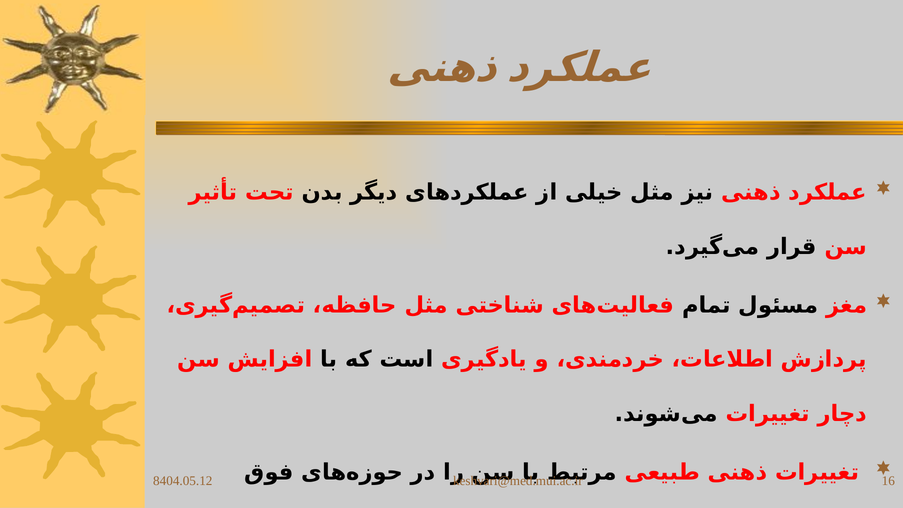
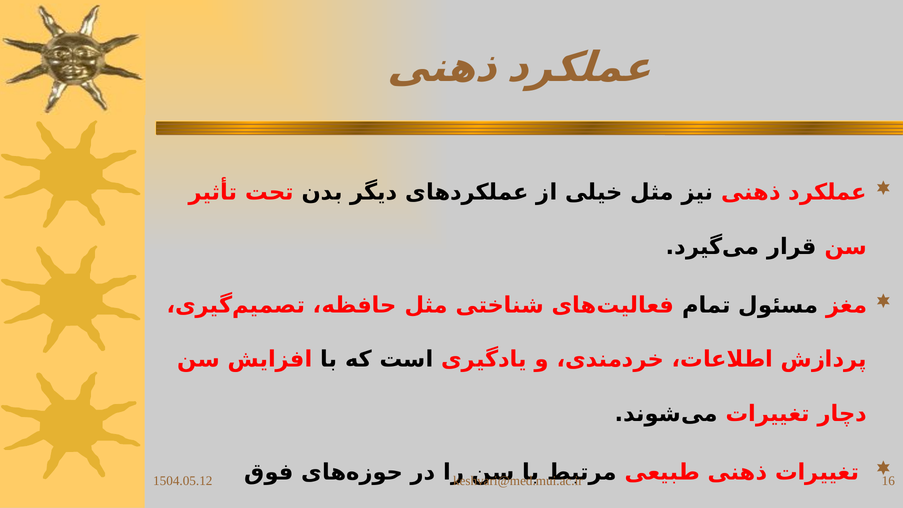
8404.05.12: 8404.05.12 -> 1504.05.12
